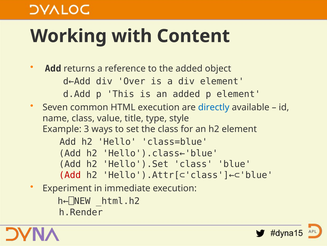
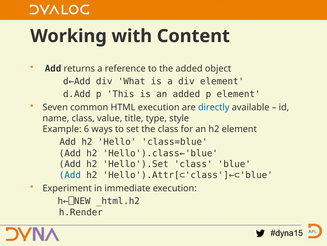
Over: Over -> What
3: 3 -> 6
Add at (70, 175) colour: red -> blue
